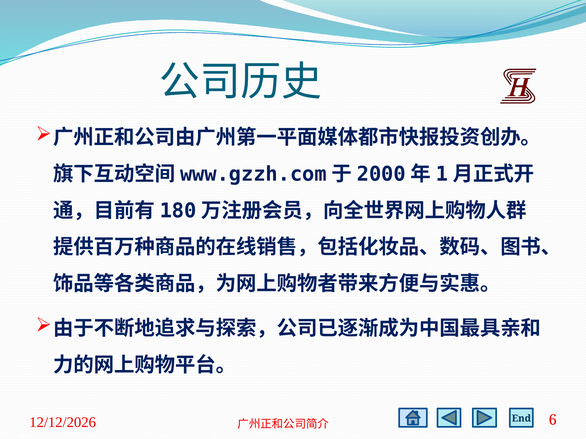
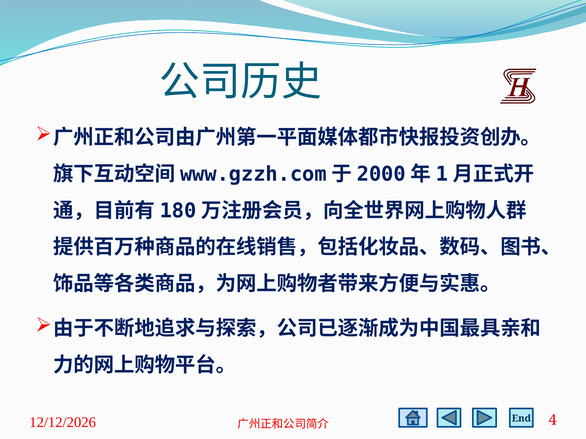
6: 6 -> 4
